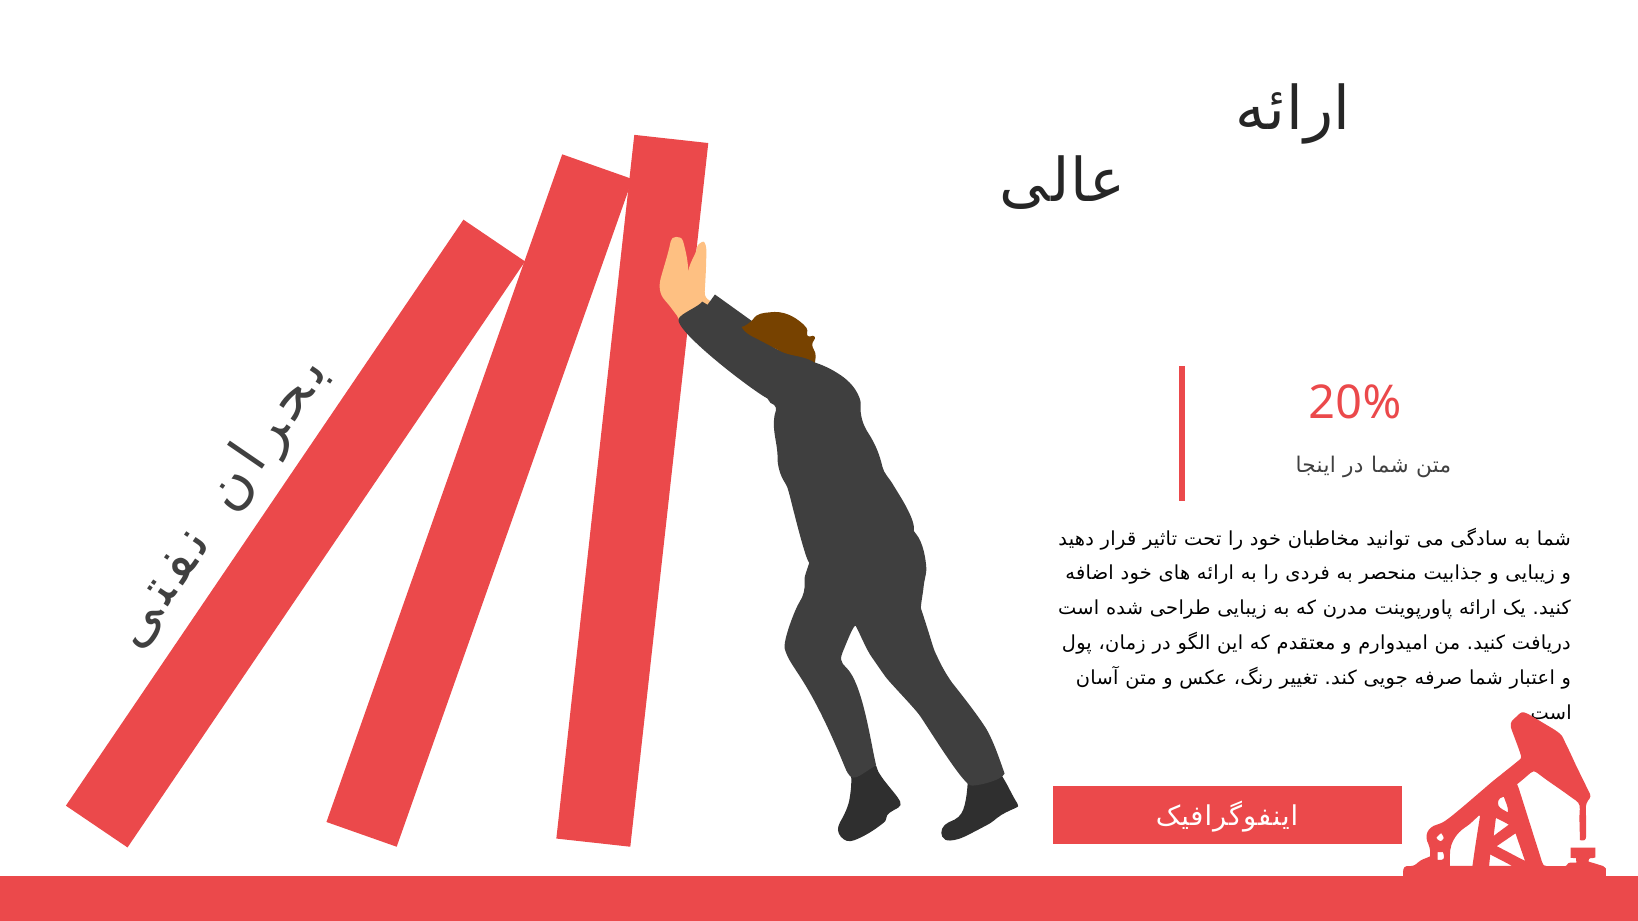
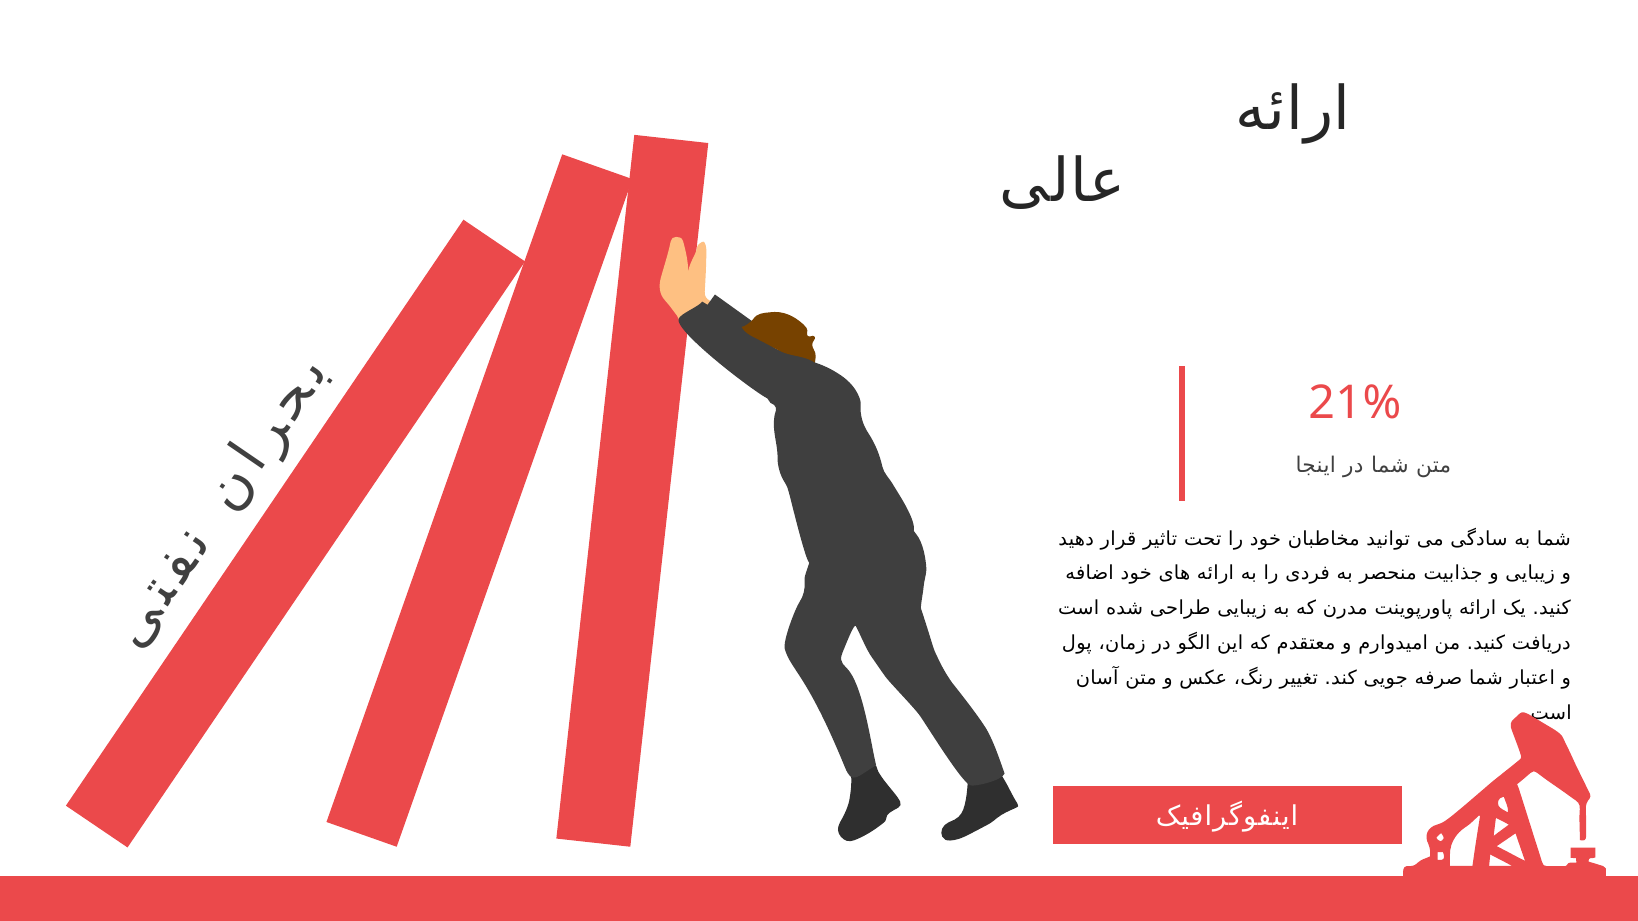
20%: 20% -> 21%
